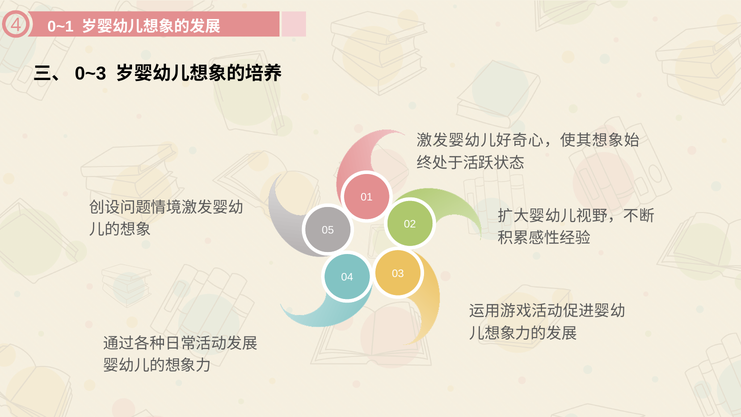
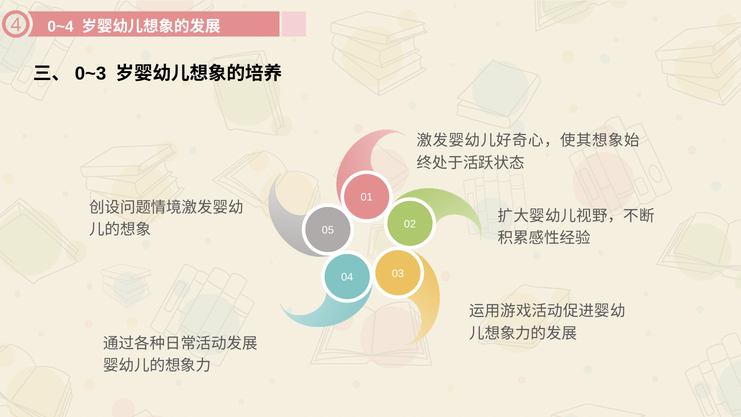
0~1: 0~1 -> 0~4
